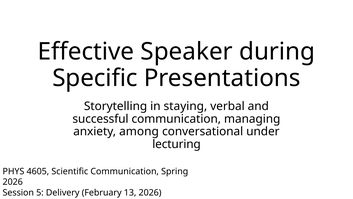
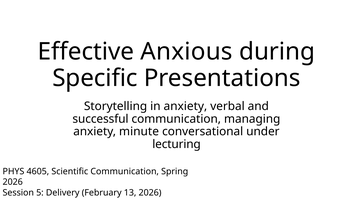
Speaker: Speaker -> Anxious
in staying: staying -> anxiety
among: among -> minute
